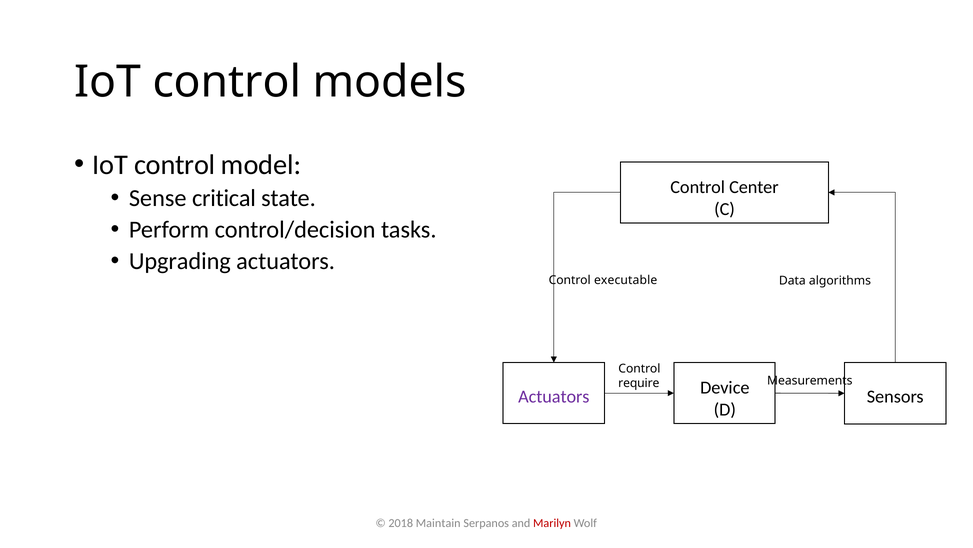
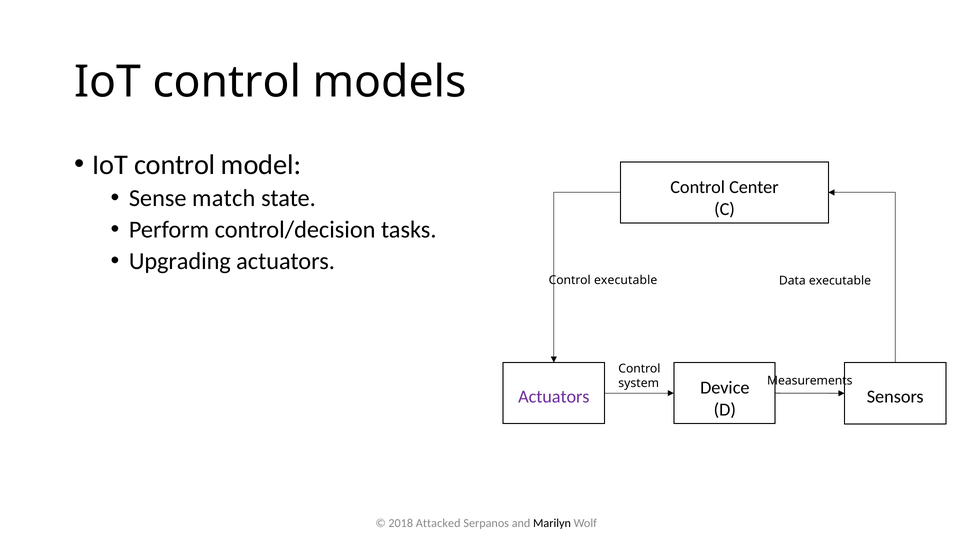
critical: critical -> match
Data algorithms: algorithms -> executable
require: require -> system
Maintain: Maintain -> Attacked
Marilyn colour: red -> black
